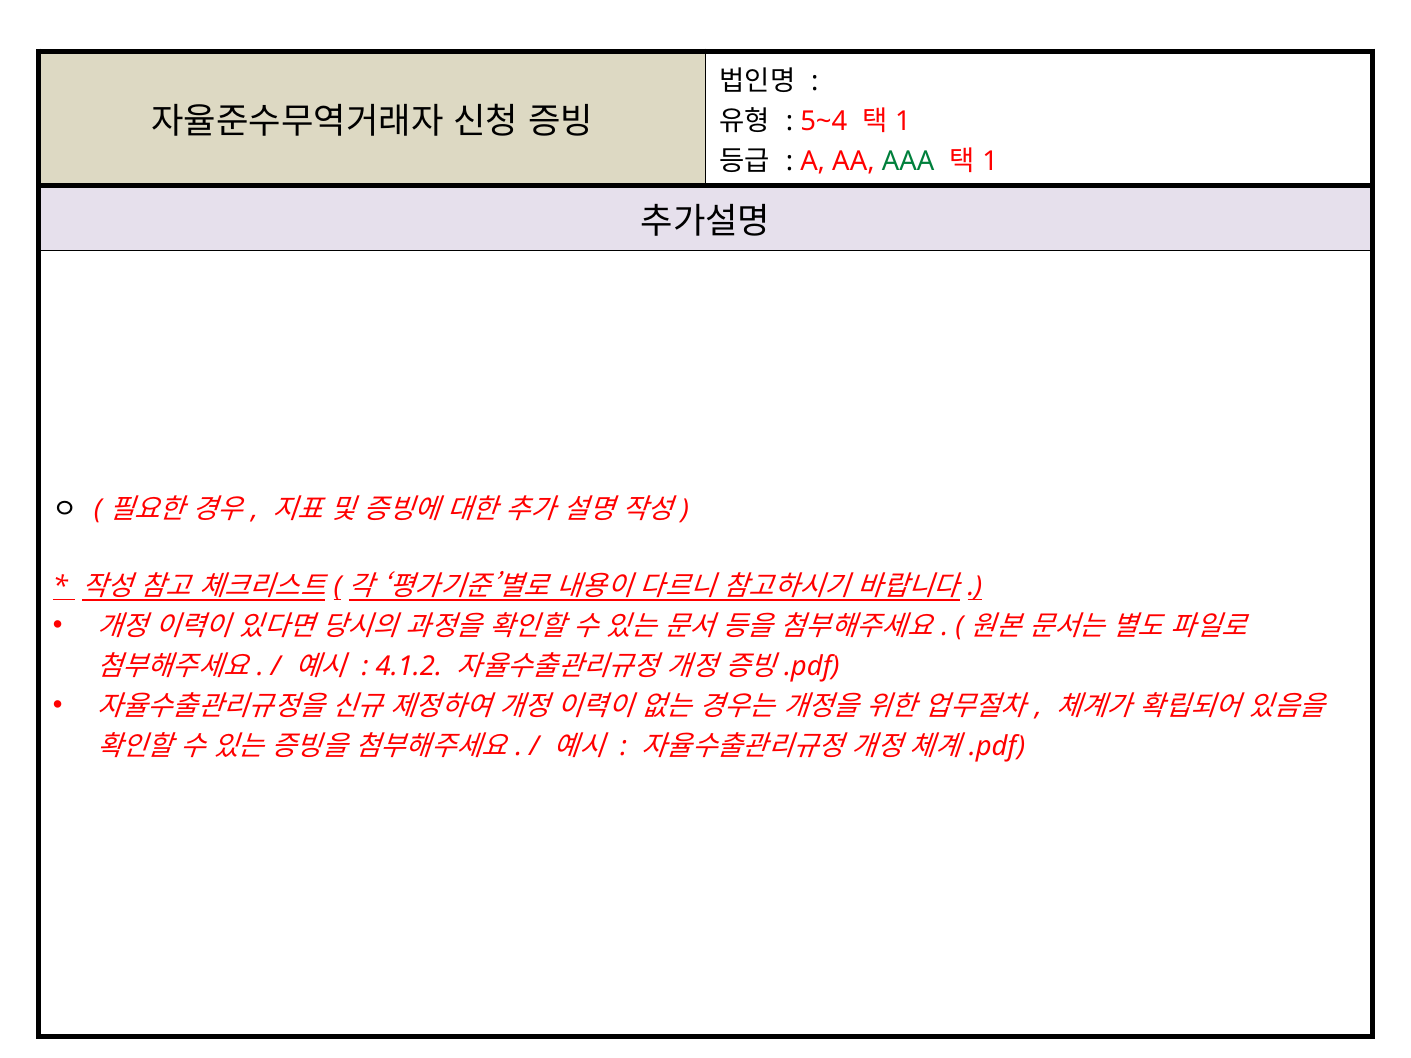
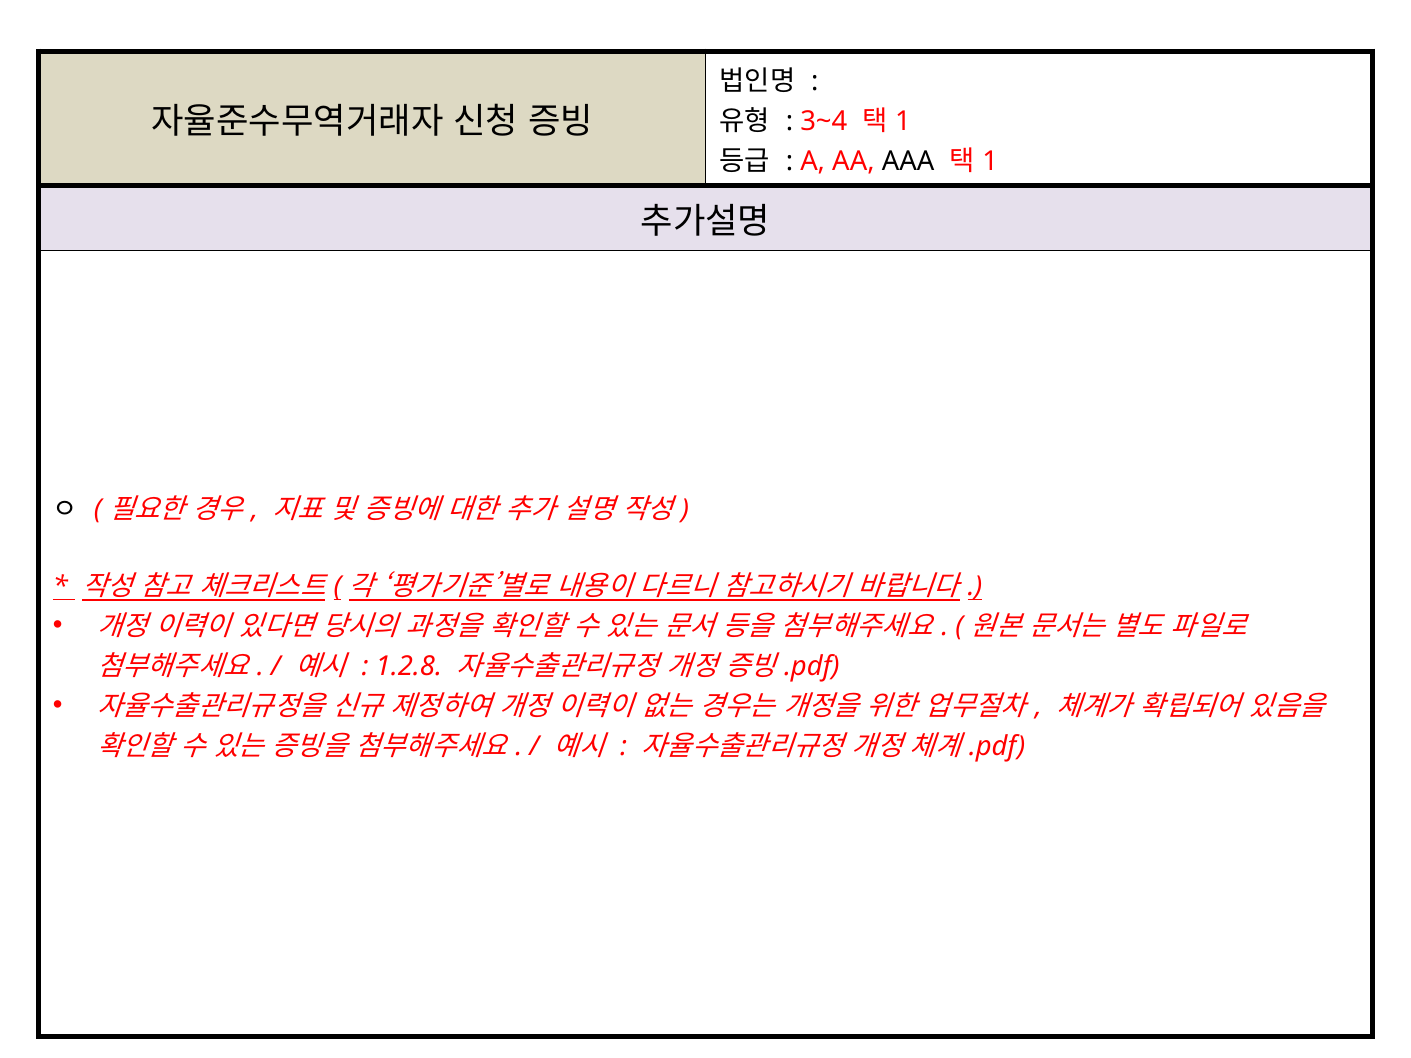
5~4: 5~4 -> 3~4
AAA colour: green -> black
4.1.2: 4.1.2 -> 1.2.8
